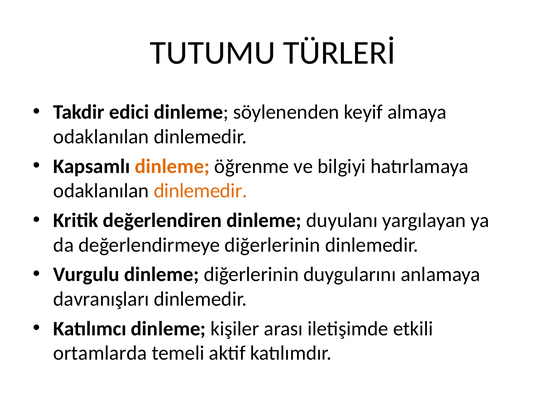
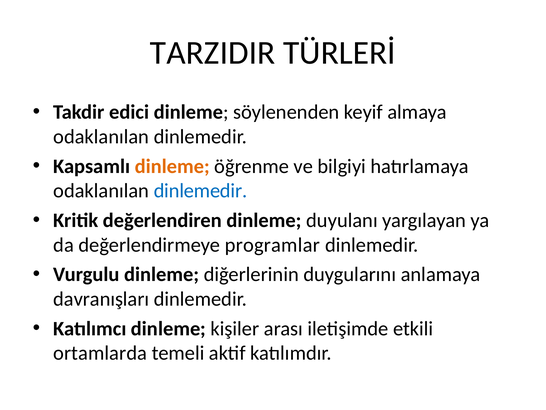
TUTUMU: TUTUMU -> TARZIDIR
dinlemedir at (200, 191) colour: orange -> blue
değerlendirmeye diğerlerinin: diğerlerinin -> programlar
